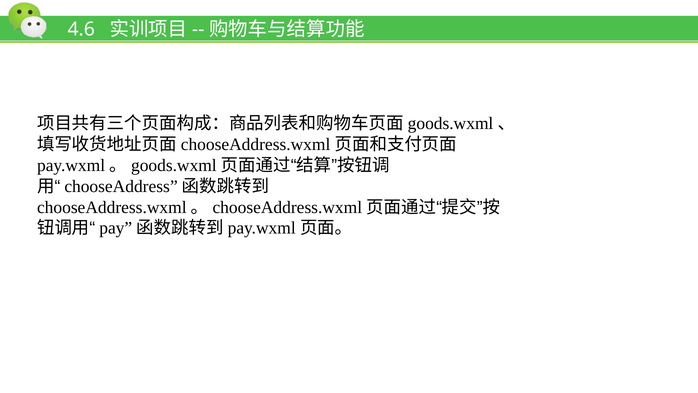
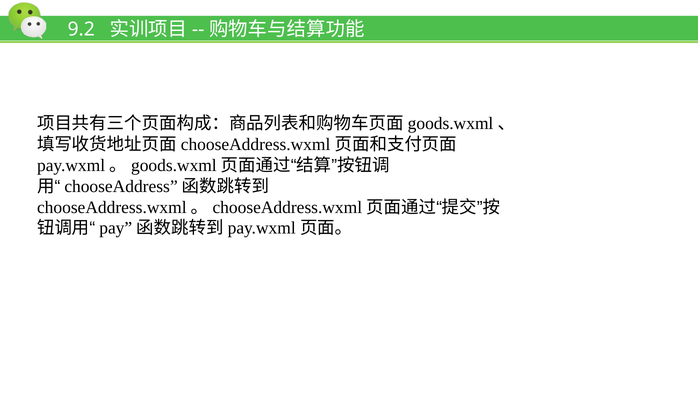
4.6: 4.6 -> 9.2
